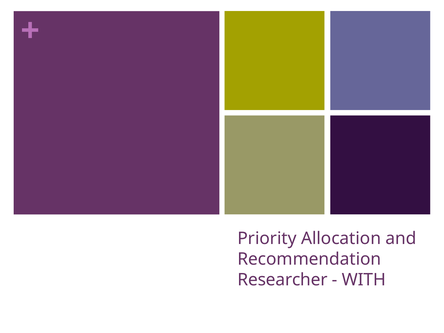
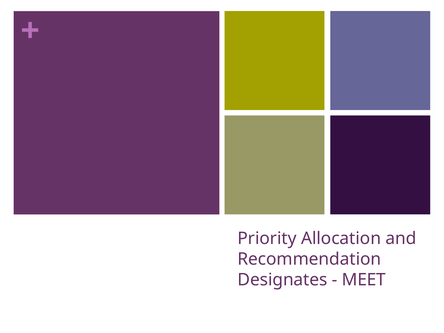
Researcher: Researcher -> Designates
WITH: WITH -> MEET
